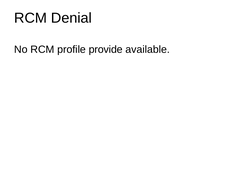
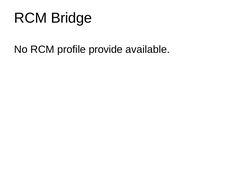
Denial: Denial -> Bridge
